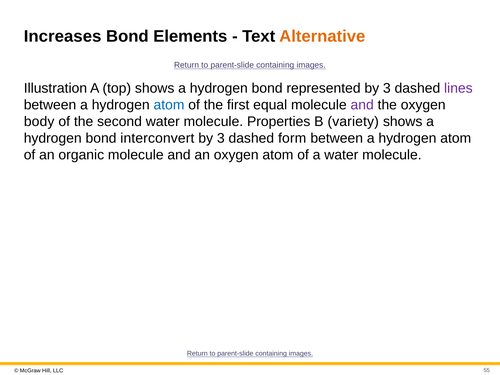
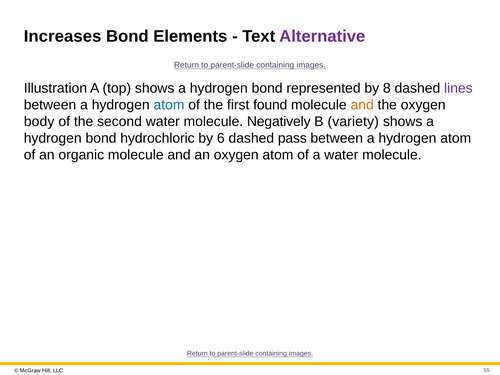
Alternative colour: orange -> purple
represented by 3: 3 -> 8
equal: equal -> found
and at (362, 105) colour: purple -> orange
Properties: Properties -> Negatively
interconvert: interconvert -> hydrochloric
3 at (221, 138): 3 -> 6
form: form -> pass
